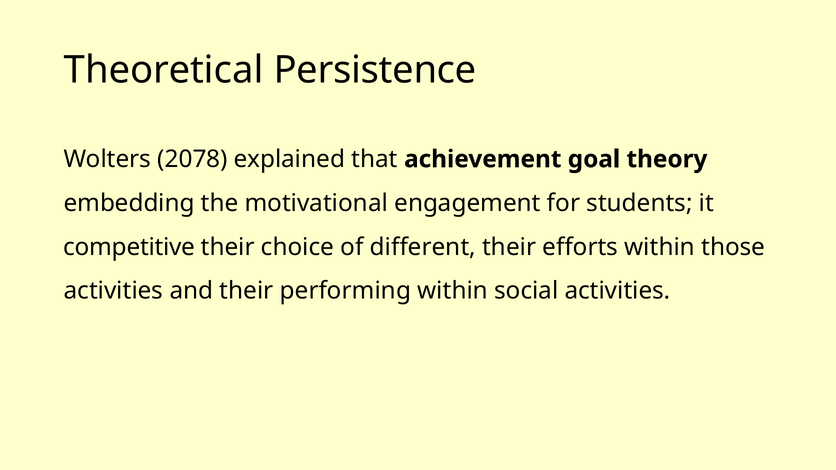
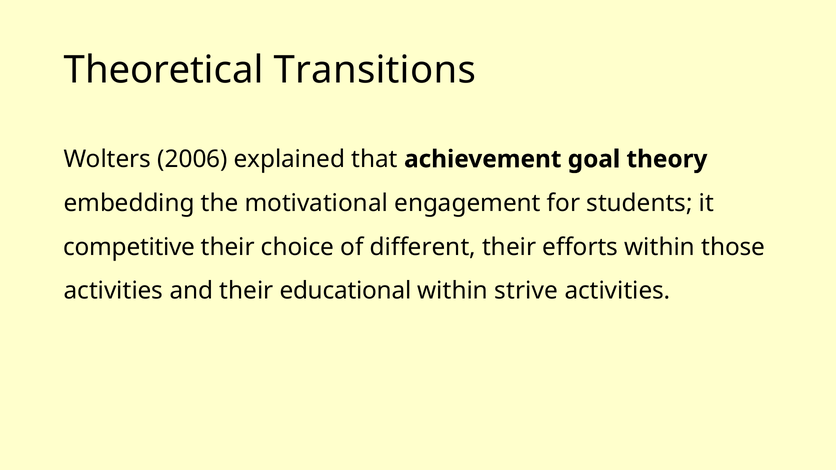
Persistence: Persistence -> Transitions
2078: 2078 -> 2006
performing: performing -> educational
social: social -> strive
